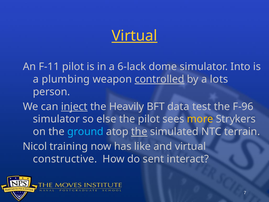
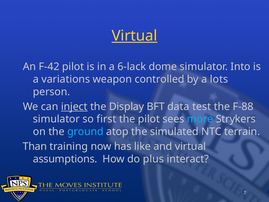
F-11: F-11 -> F-42
plumbing: plumbing -> variations
controlled underline: present -> none
Heavily: Heavily -> Display
F-96: F-96 -> F-88
else: else -> first
more colour: yellow -> light blue
the at (139, 132) underline: present -> none
Nicol: Nicol -> Than
constructive: constructive -> assumptions
sent: sent -> plus
